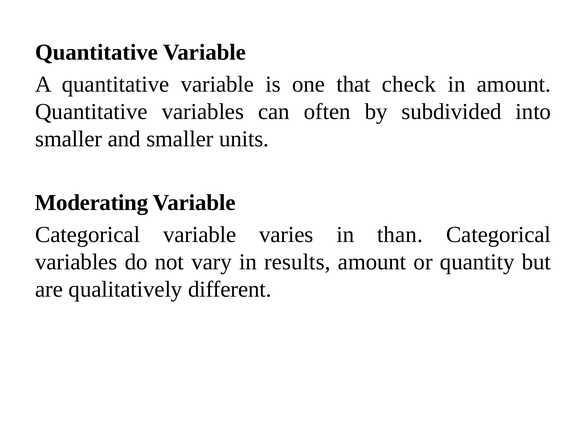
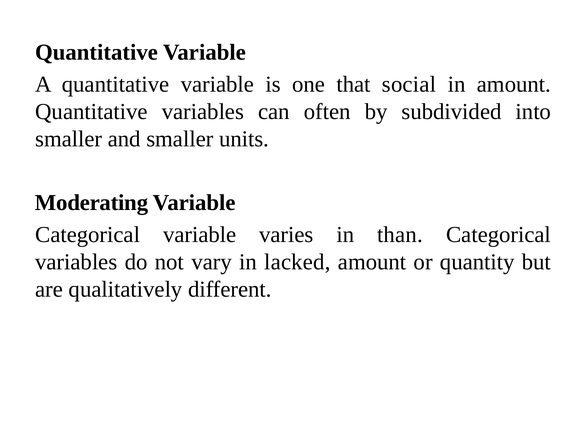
check: check -> social
results: results -> lacked
